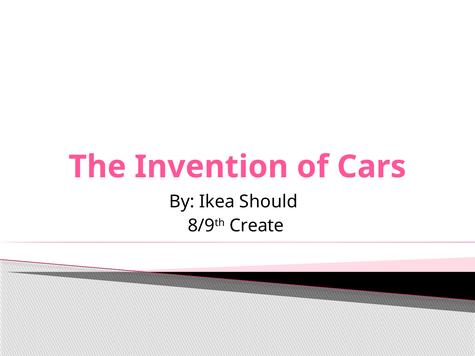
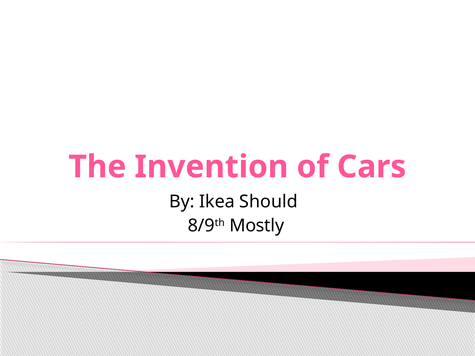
Create: Create -> Mostly
